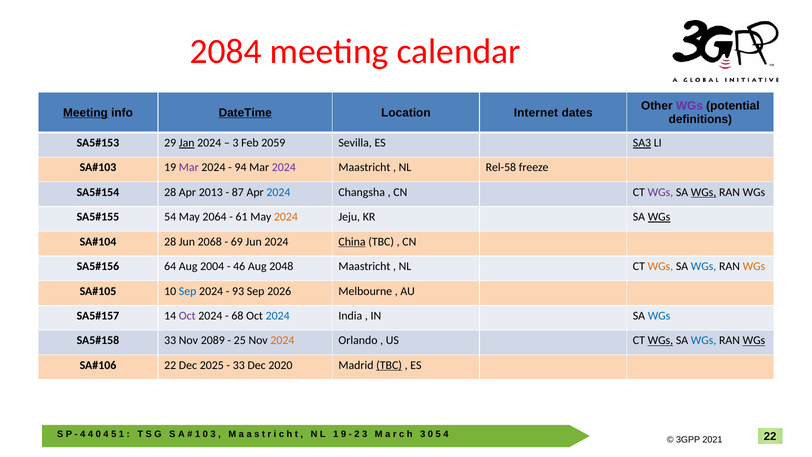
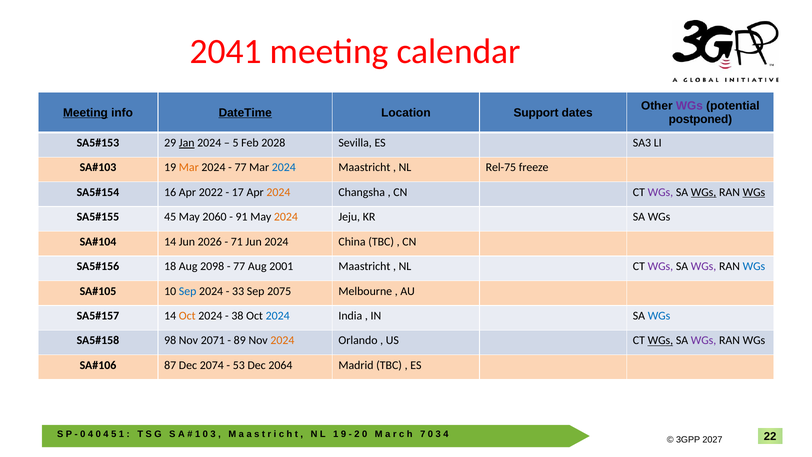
2084: 2084 -> 2041
Internet: Internet -> Support
definitions: definitions -> postponed
3 at (236, 143): 3 -> 5
2059: 2059 -> 2028
SA3 underline: present -> none
Mar at (189, 167) colour: purple -> orange
94 at (241, 167): 94 -> 77
2024 at (284, 167) colour: purple -> blue
Rel-58: Rel-58 -> Rel-75
28 at (170, 192): 28 -> 16
2013: 2013 -> 2022
87: 87 -> 17
2024 at (278, 192) colour: blue -> orange
WGs at (754, 192) underline: none -> present
54: 54 -> 45
2064: 2064 -> 2060
61: 61 -> 91
WGs at (659, 217) underline: present -> none
28 at (170, 242): 28 -> 14
2068: 2068 -> 2026
69: 69 -> 71
China underline: present -> none
64: 64 -> 18
2004: 2004 -> 2098
46 at (239, 266): 46 -> 77
2048: 2048 -> 2001
WGs at (660, 266) colour: orange -> purple
WGs at (704, 266) colour: blue -> purple
WGs at (754, 266) colour: orange -> blue
93: 93 -> 33
2026: 2026 -> 2075
Oct at (187, 316) colour: purple -> orange
68: 68 -> 38
33 at (170, 340): 33 -> 98
2089: 2089 -> 2071
25: 25 -> 89
WGs at (704, 340) colour: blue -> purple
WGs at (754, 340) underline: present -> none
22 at (170, 365): 22 -> 87
2025: 2025 -> 2074
33 at (239, 365): 33 -> 53
2020: 2020 -> 2064
TBC at (389, 365) underline: present -> none
4 at (83, 434): 4 -> 0
2 3: 3 -> 0
3 at (423, 434): 3 -> 7
5 at (438, 434): 5 -> 3
2021: 2021 -> 2027
